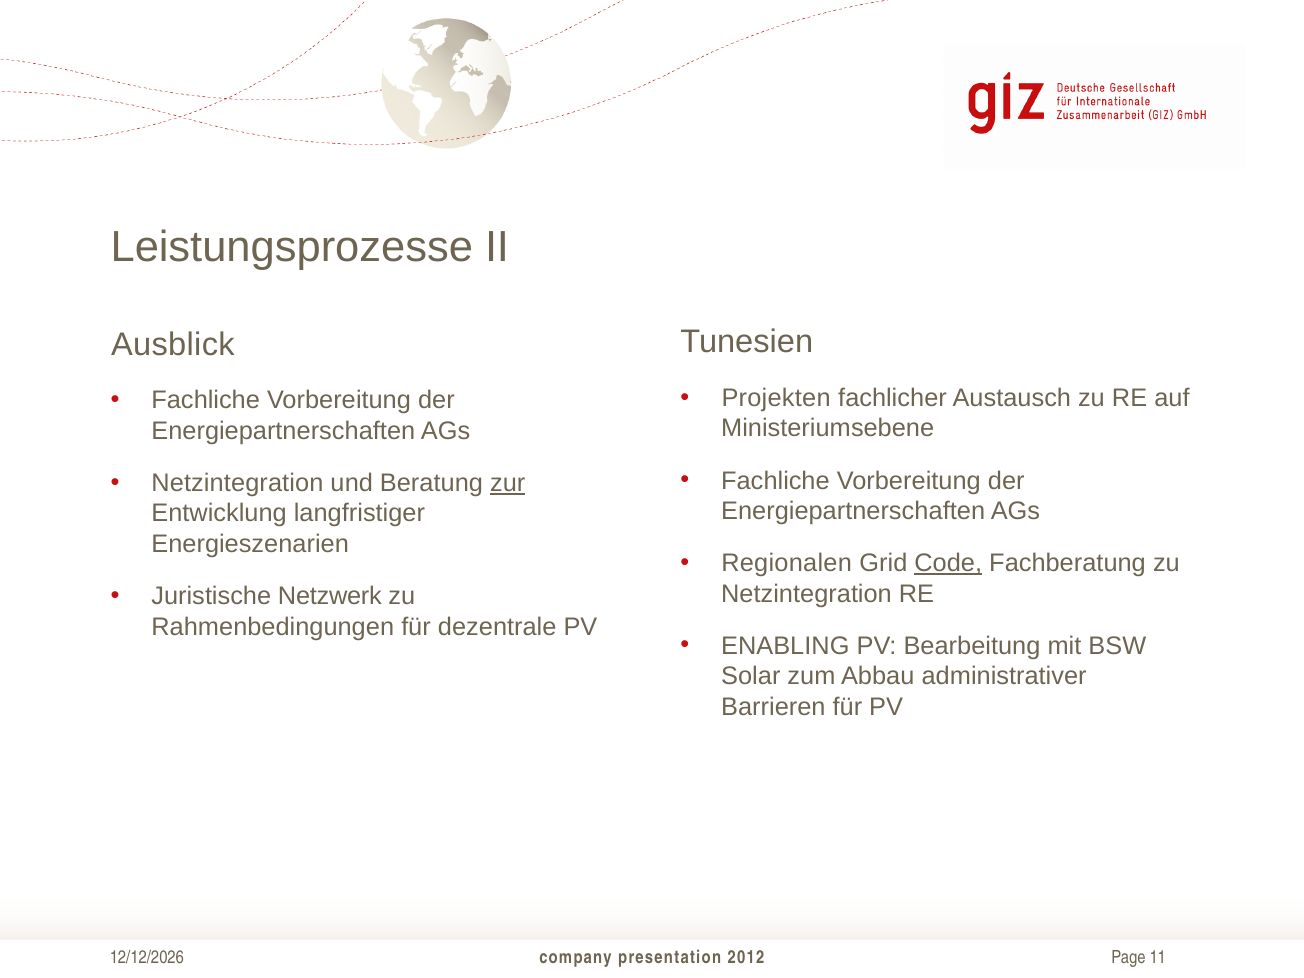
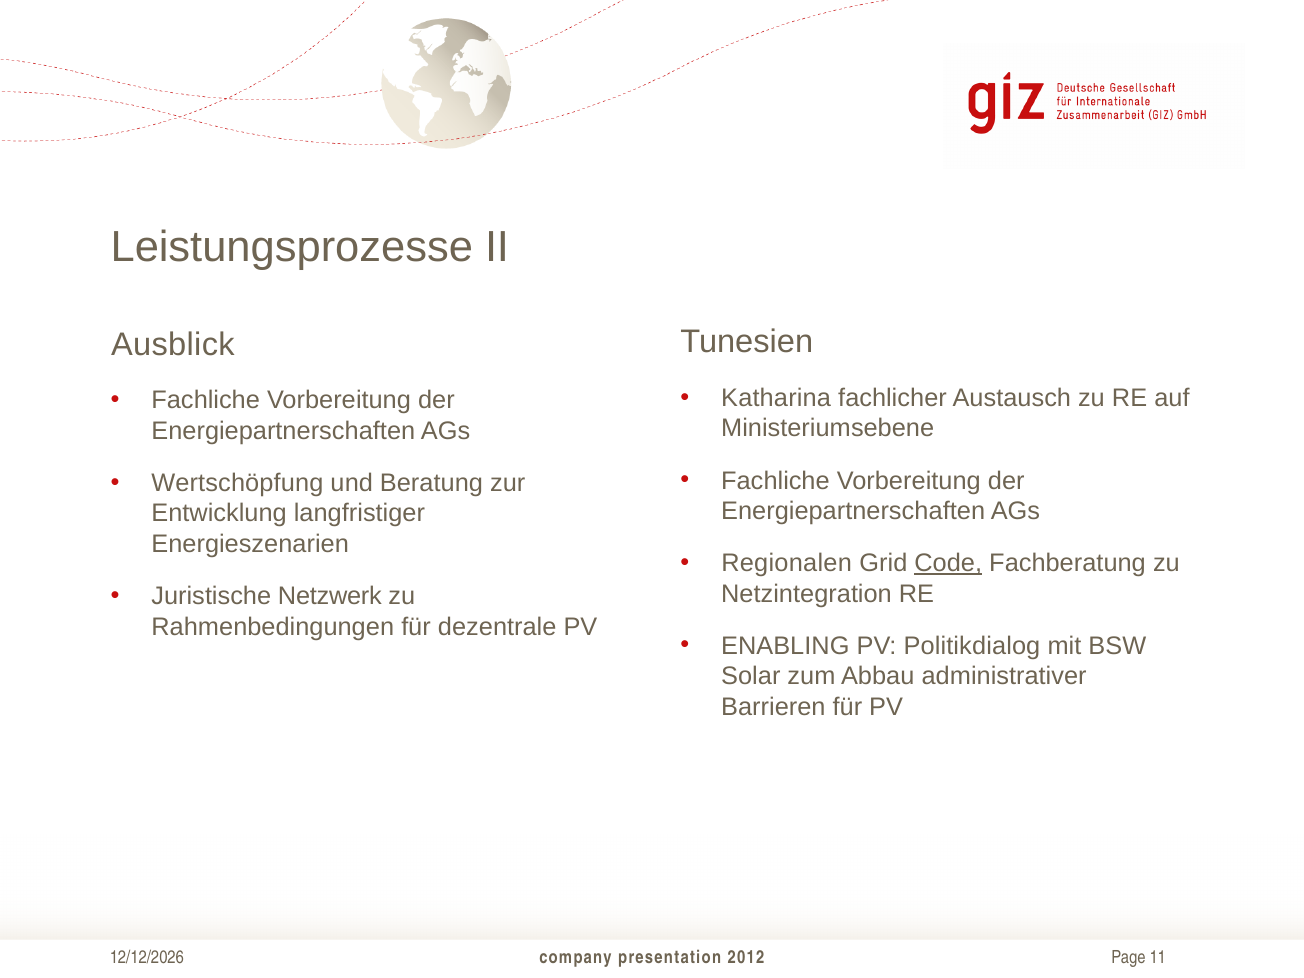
Projekten: Projekten -> Katharina
Netzintegration at (237, 483): Netzintegration -> Wertschöpfung
zur underline: present -> none
Bearbeitung: Bearbeitung -> Politikdialog
